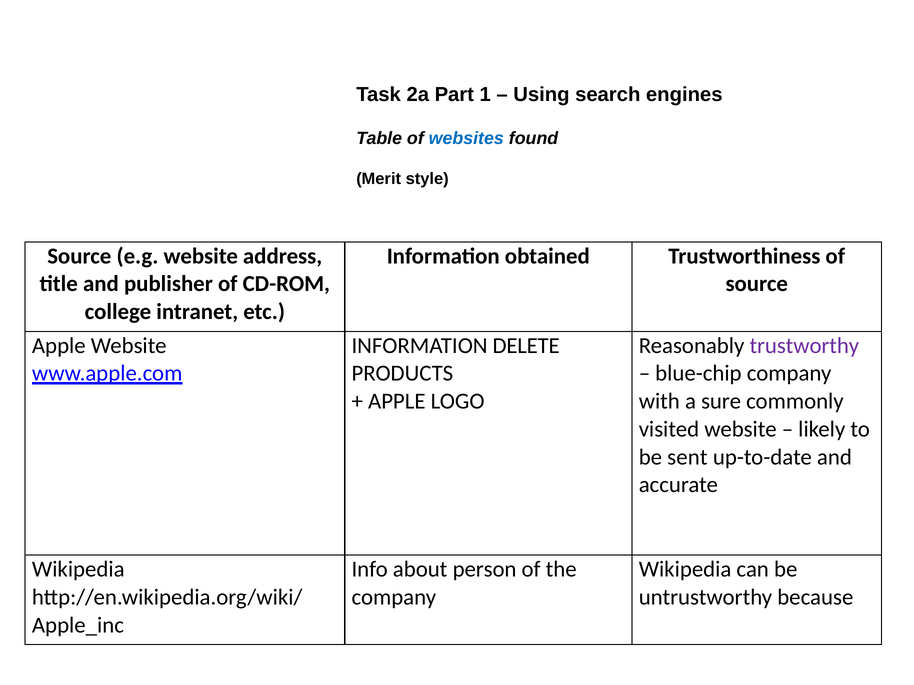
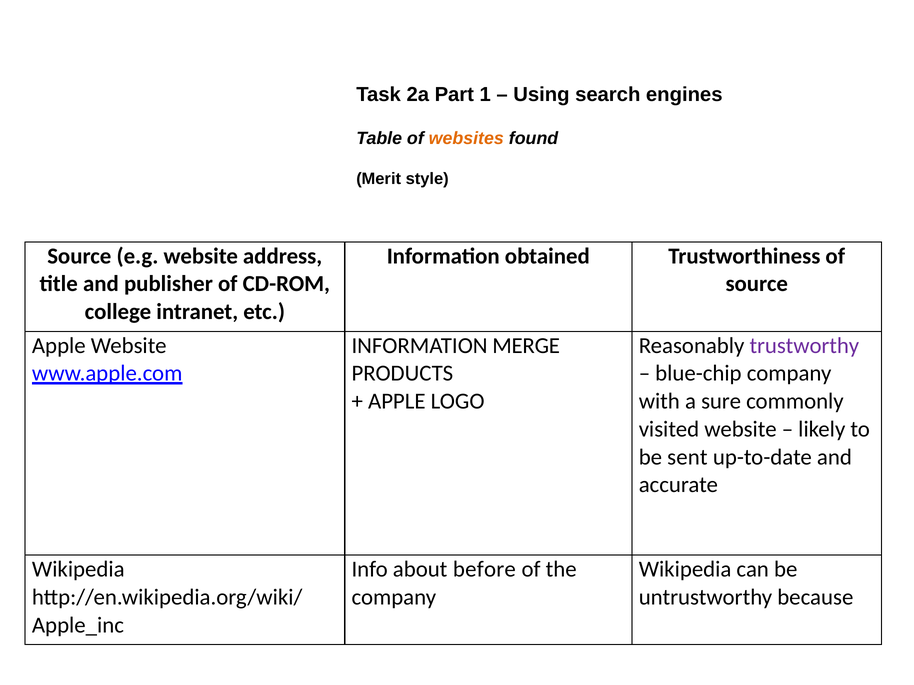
websites colour: blue -> orange
DELETE: DELETE -> MERGE
person: person -> before
